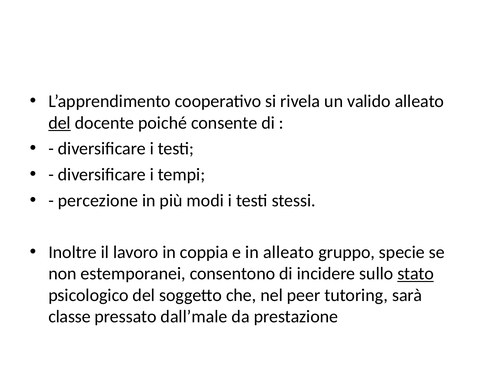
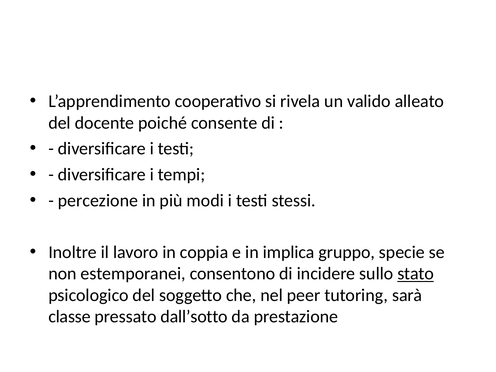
del at (60, 123) underline: present -> none
in alleato: alleato -> implica
dall’male: dall’male -> dall’sotto
